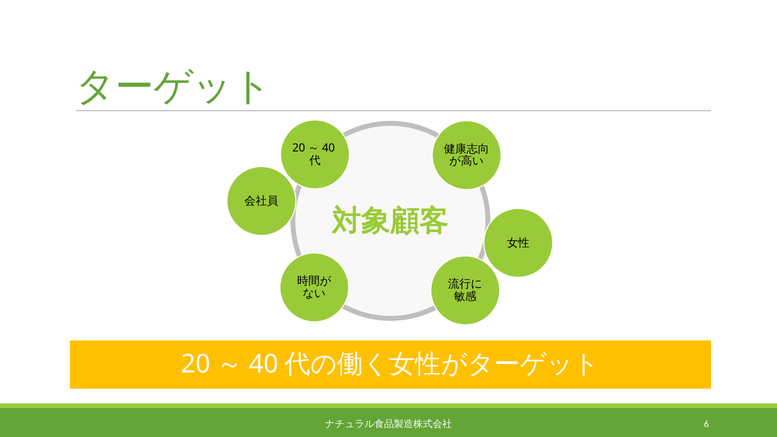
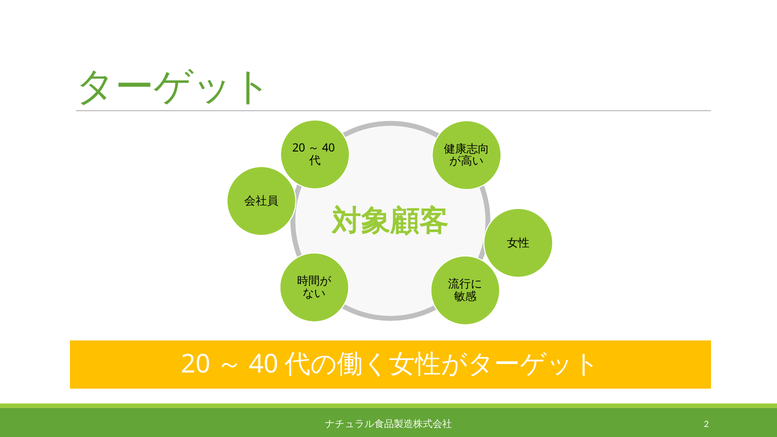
6: 6 -> 2
